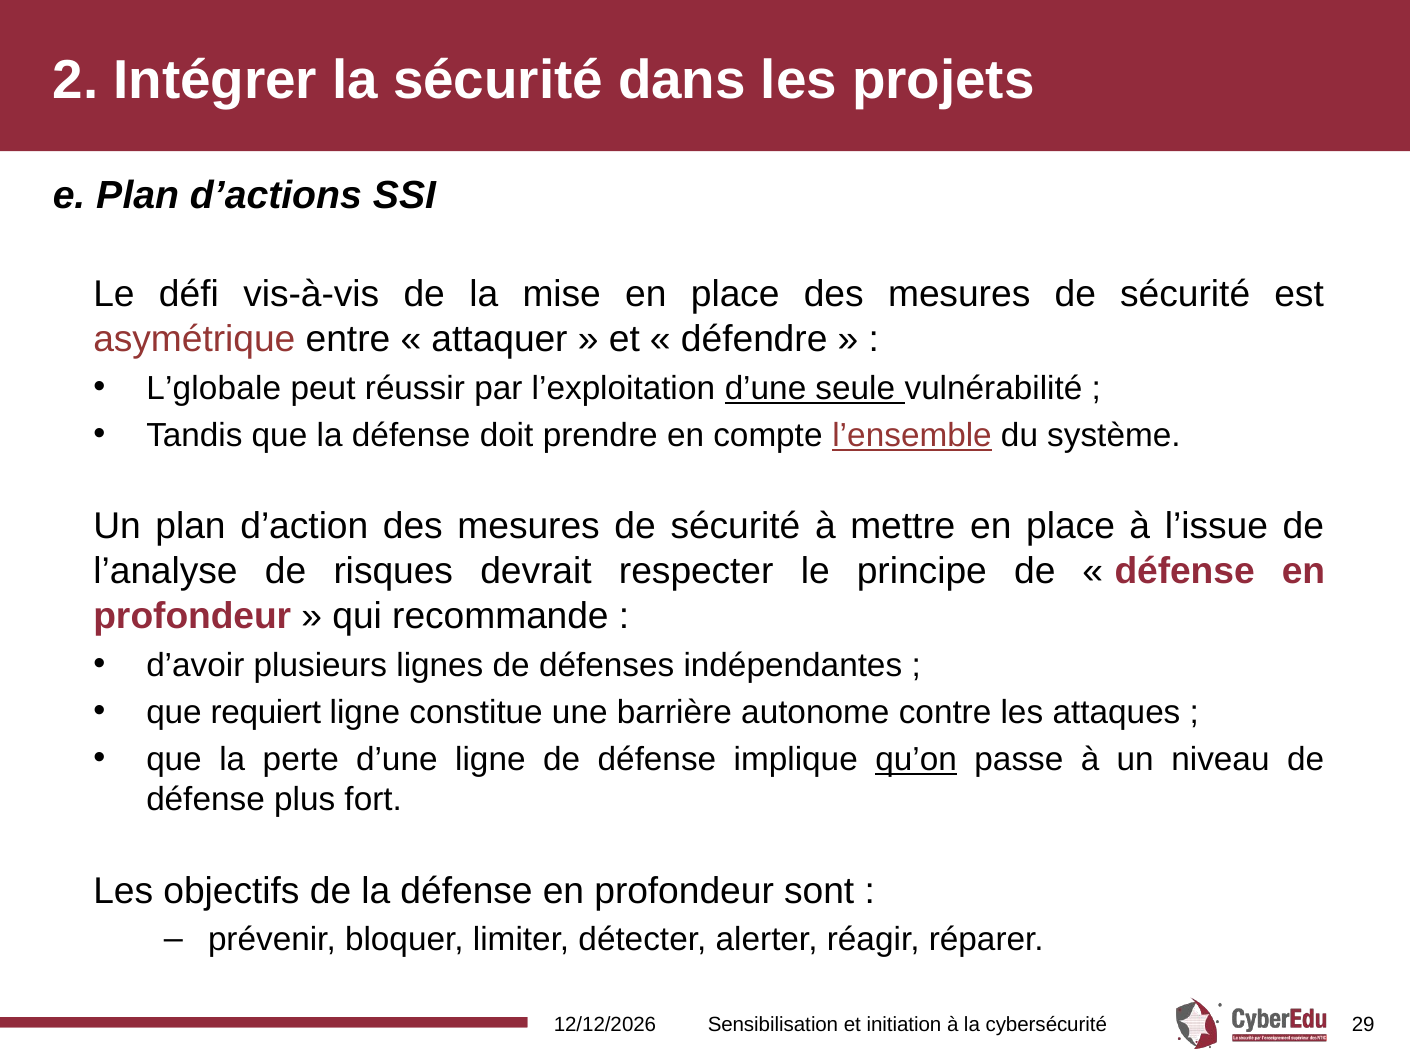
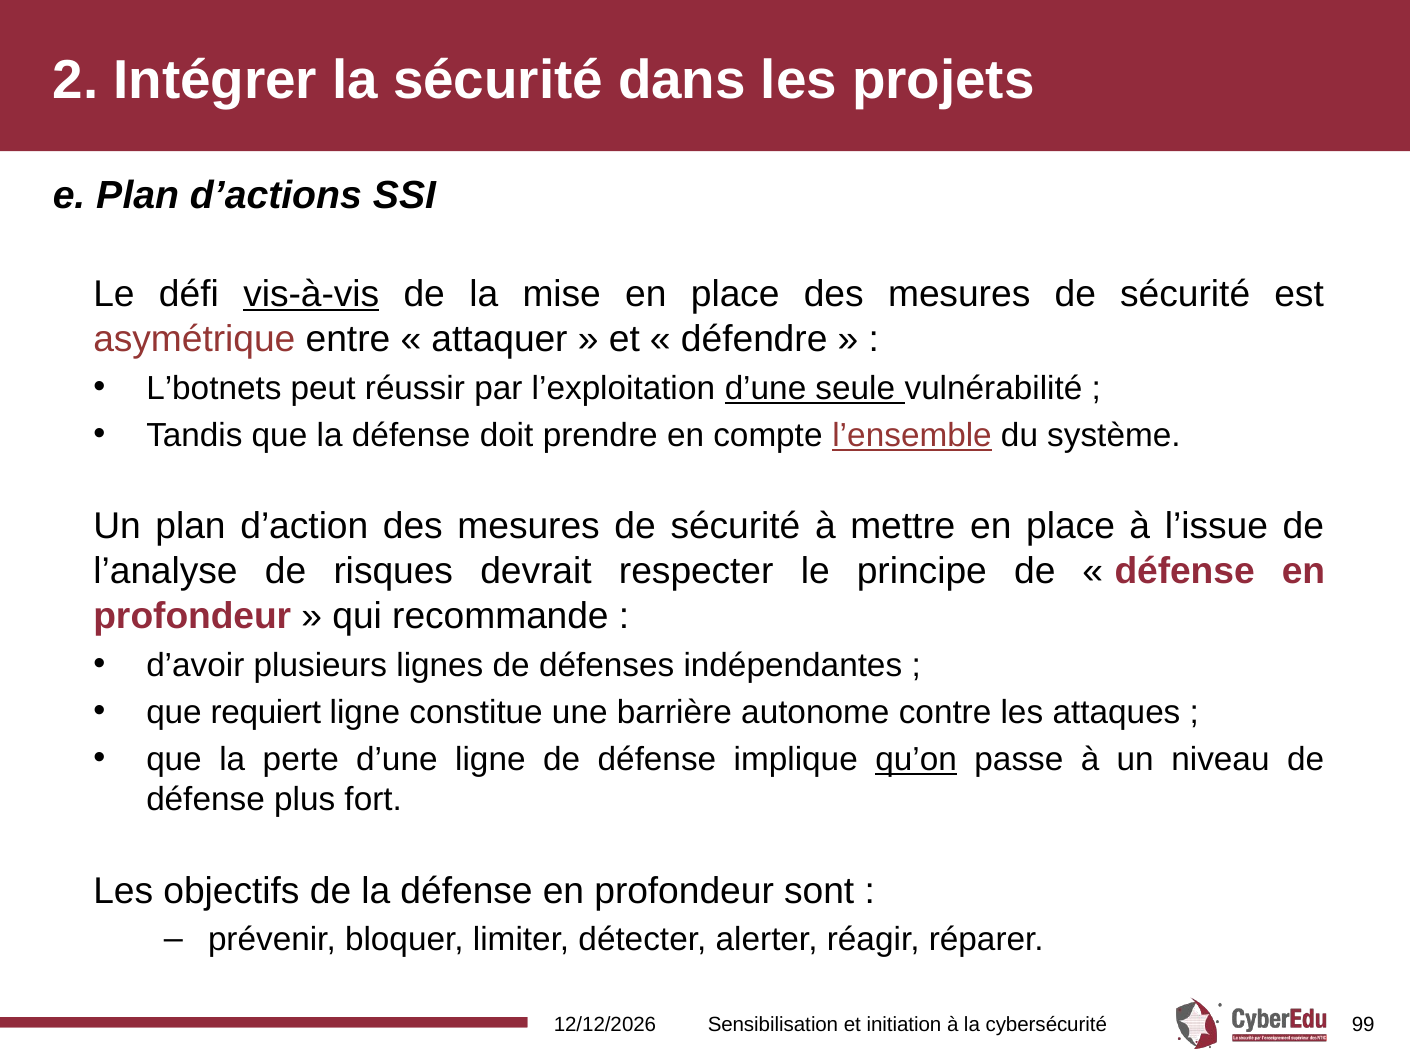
vis-à-vis underline: none -> present
L’globale: L’globale -> L’botnets
29: 29 -> 99
